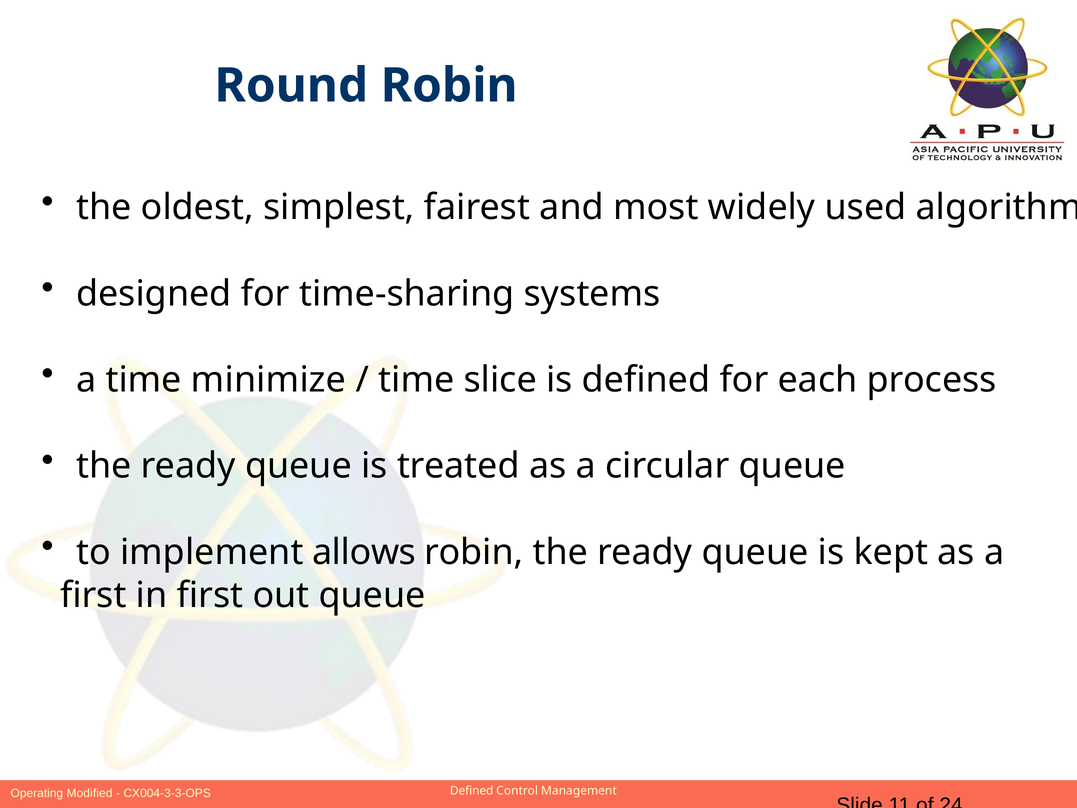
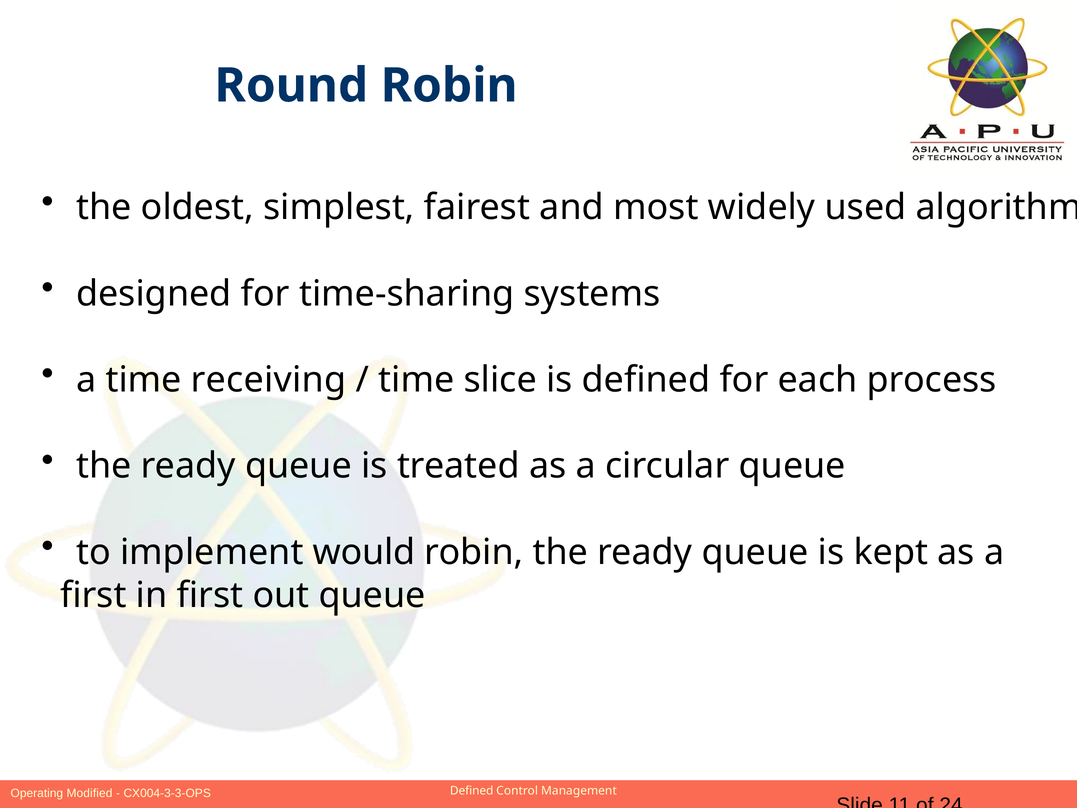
minimize: minimize -> receiving
allows: allows -> would
